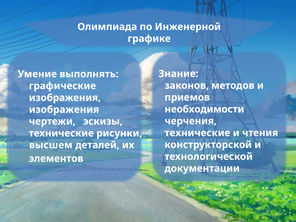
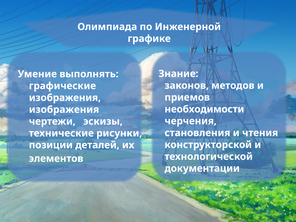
технические at (197, 133): технические -> становления
высшем: высшем -> позиции
